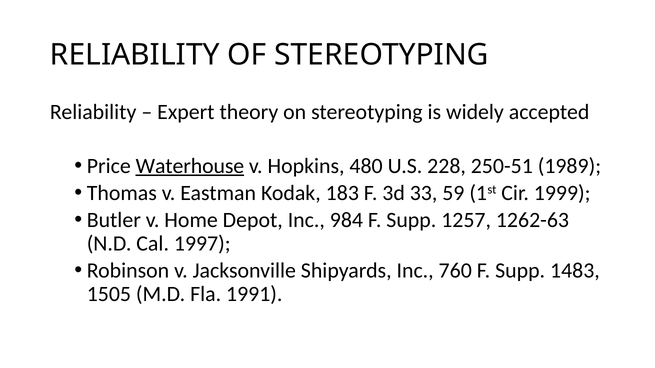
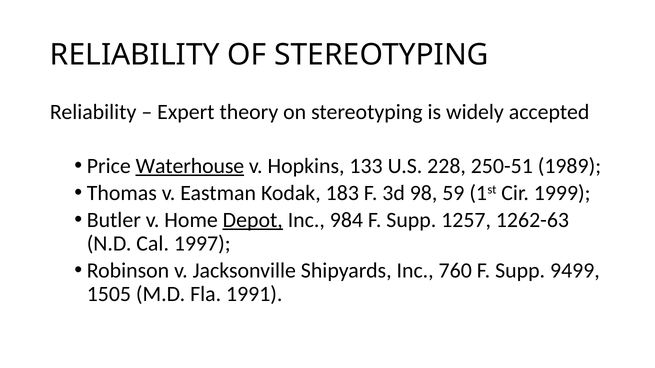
480: 480 -> 133
33: 33 -> 98
Depot underline: none -> present
1483: 1483 -> 9499
